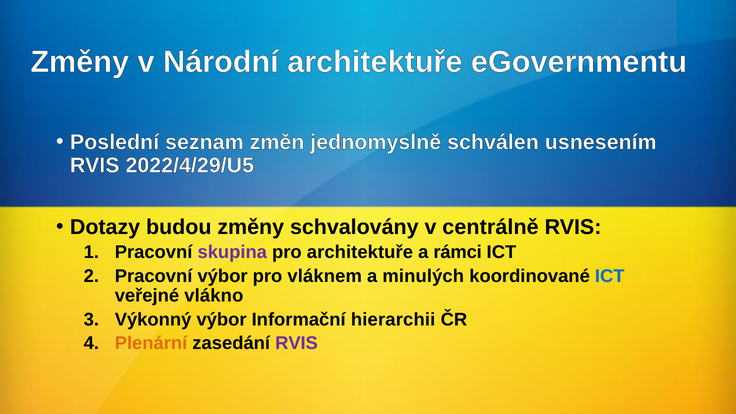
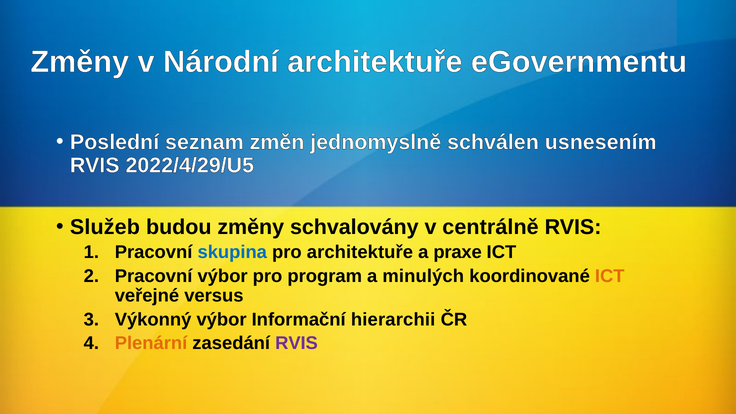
Dotazy: Dotazy -> Služeb
skupina colour: purple -> blue
rámci: rámci -> praxe
vláknem: vláknem -> program
ICT at (610, 276) colour: blue -> orange
vlákno: vlákno -> versus
